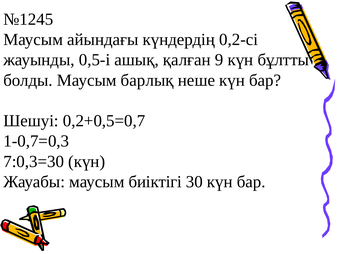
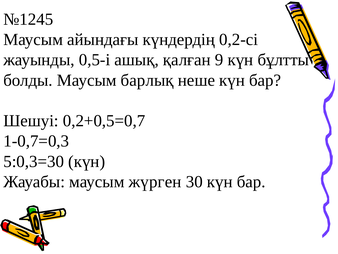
7:0,3=30: 7:0,3=30 -> 5:0,3=30
биіктігі: биіктігі -> жүрген
